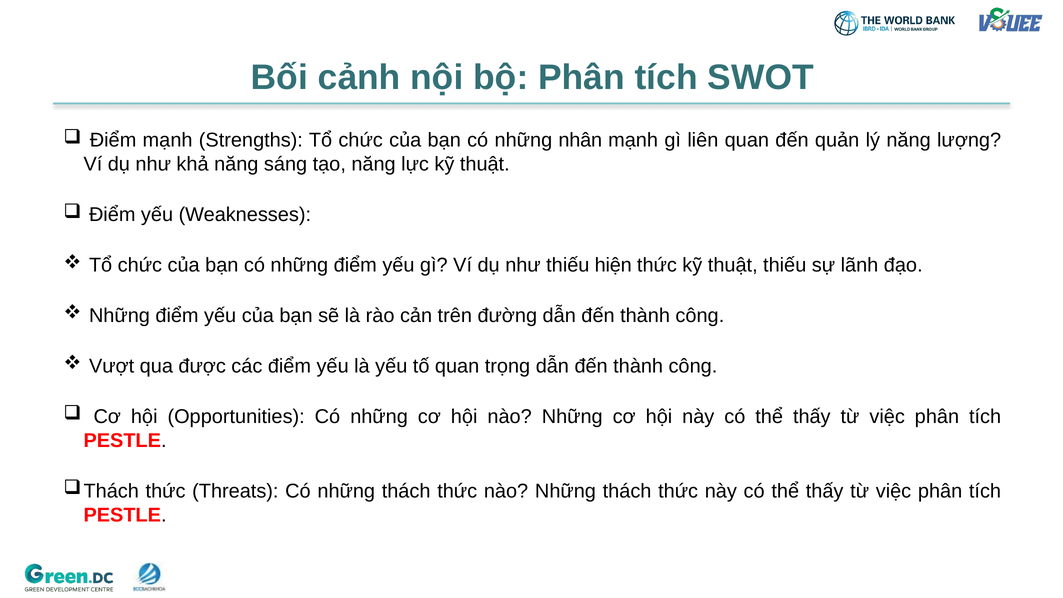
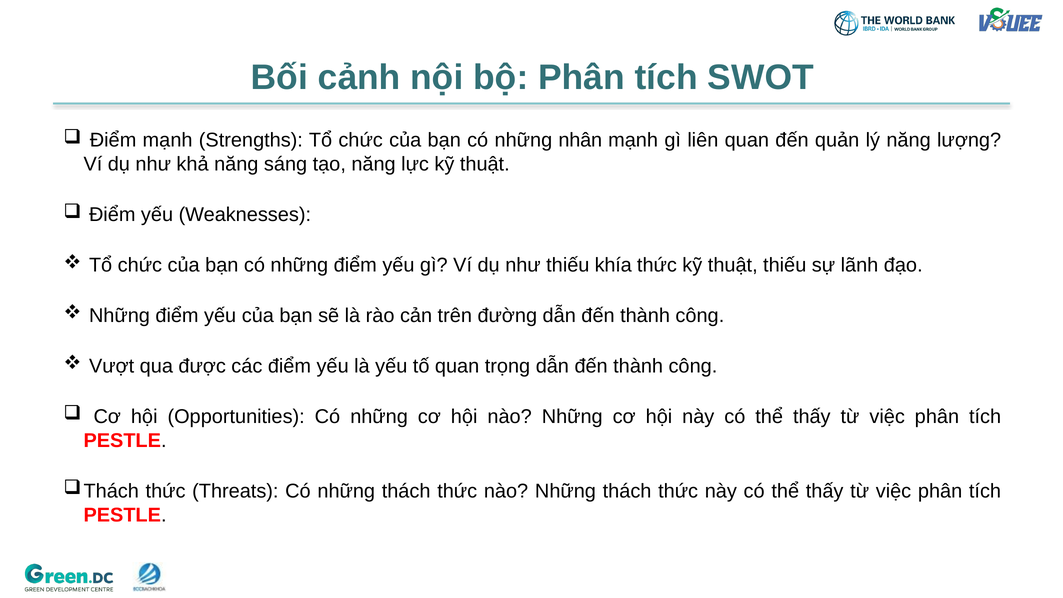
hiện: hiện -> khía
